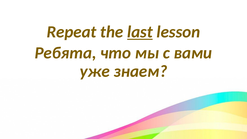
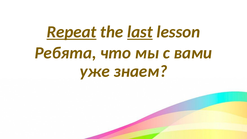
Repeat underline: none -> present
